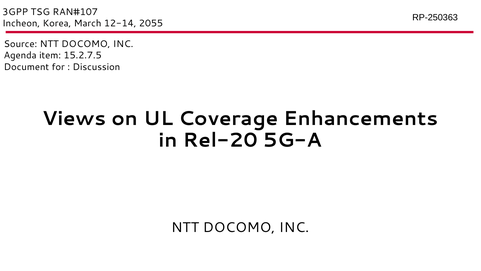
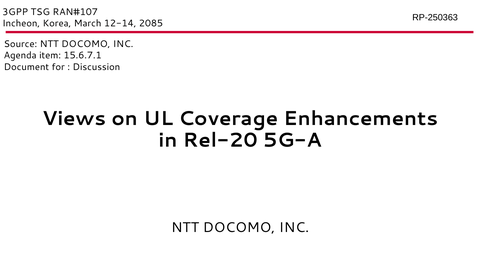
2055: 2055 -> 2085
15.2.7.5: 15.2.7.5 -> 15.6.7.1
